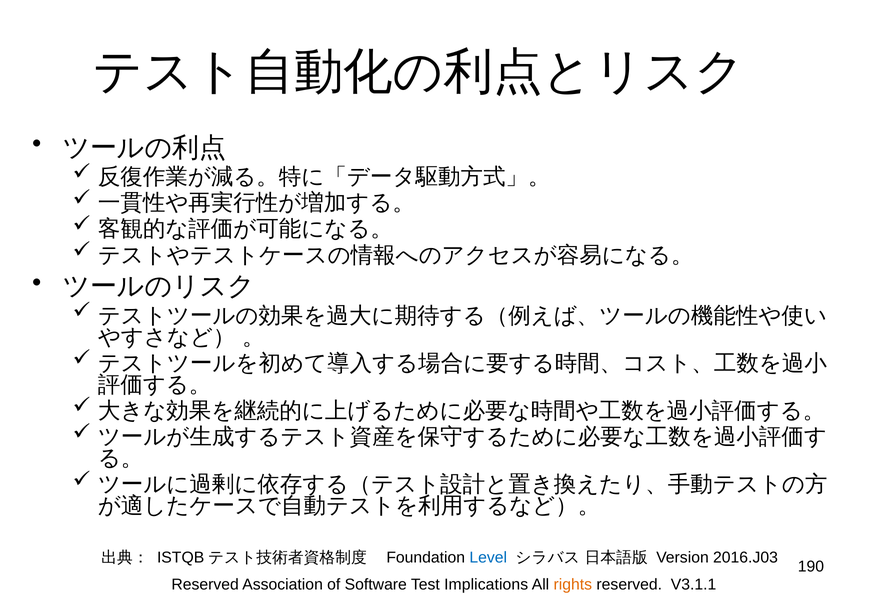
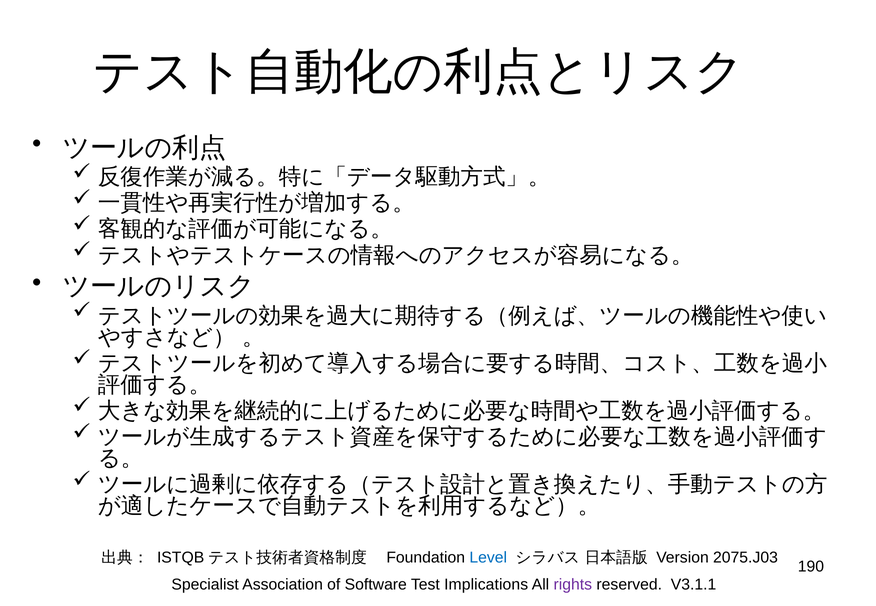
2016.J03: 2016.J03 -> 2075.J03
Reserved at (205, 585): Reserved -> Specialist
rights colour: orange -> purple
